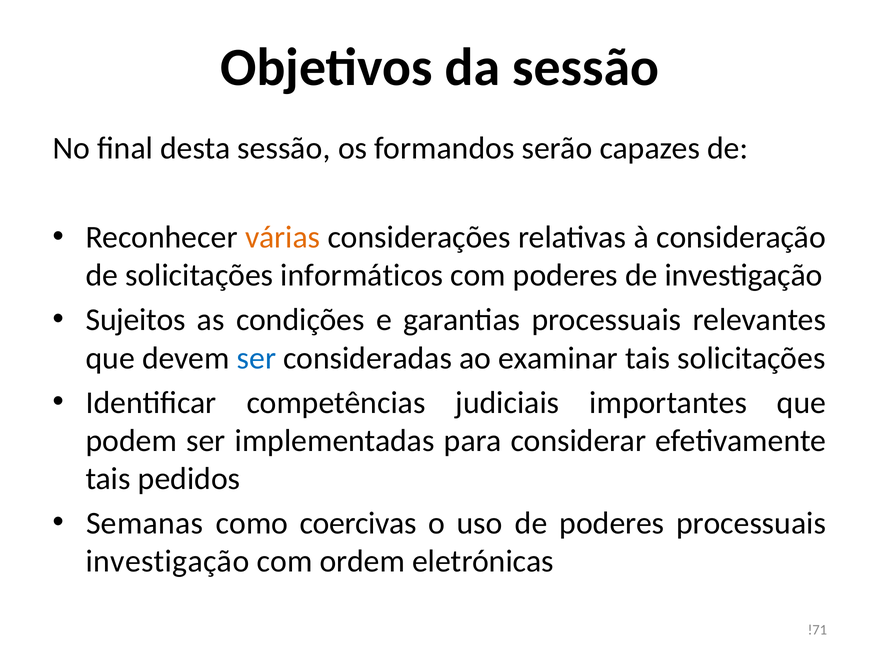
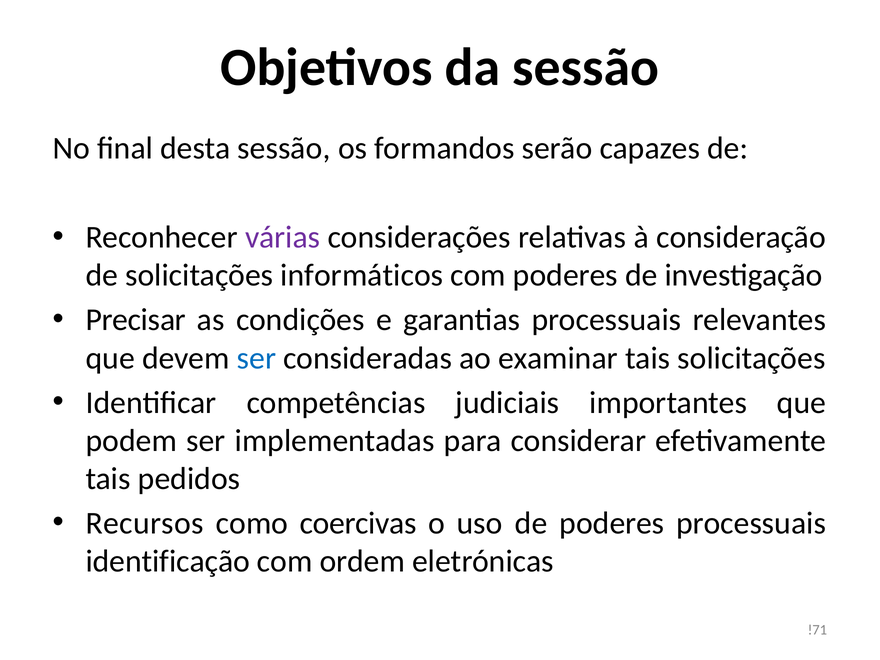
várias colour: orange -> purple
Sujeitos: Sujeitos -> Precisar
Semanas: Semanas -> Recursos
investigação at (168, 561): investigação -> identificação
